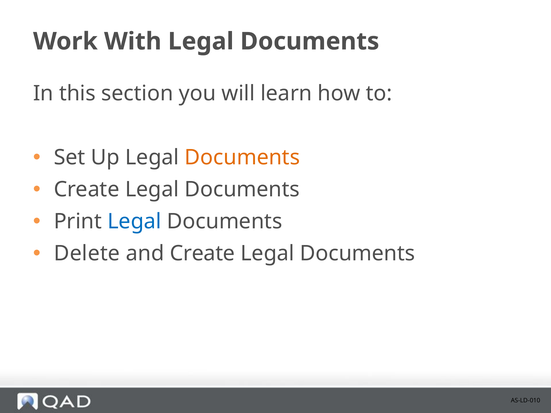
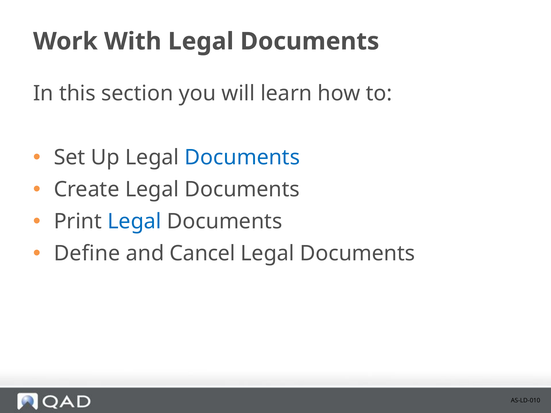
Documents at (242, 158) colour: orange -> blue
Delete: Delete -> Define
and Create: Create -> Cancel
